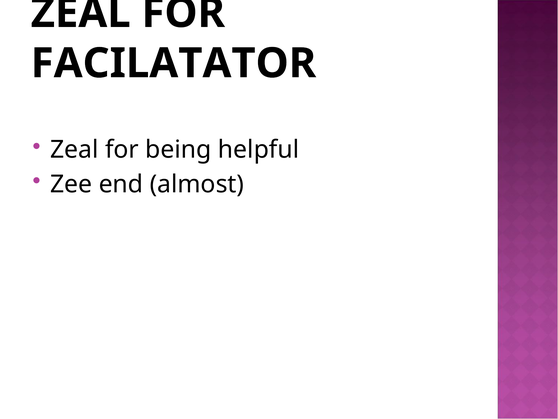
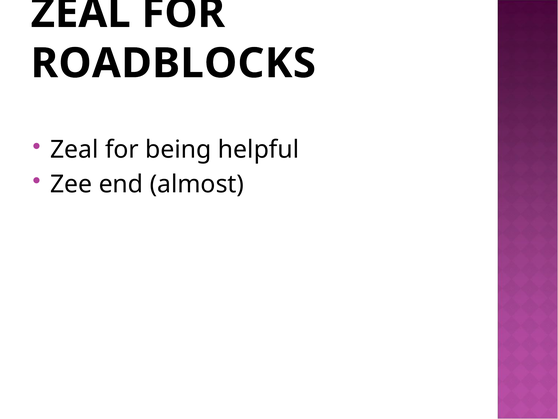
FACILATATOR: FACILATATOR -> ROADBLOCKS
